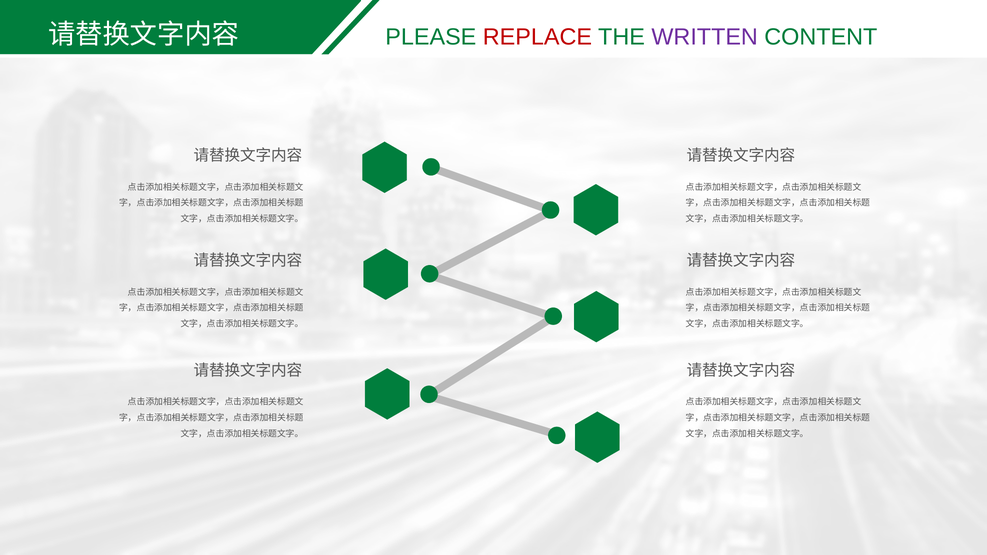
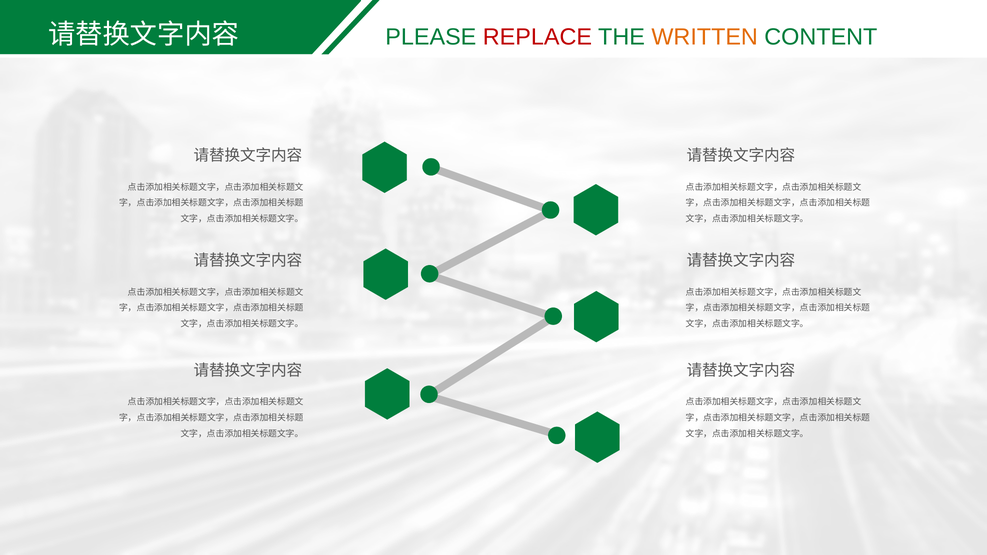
WRITTEN colour: purple -> orange
